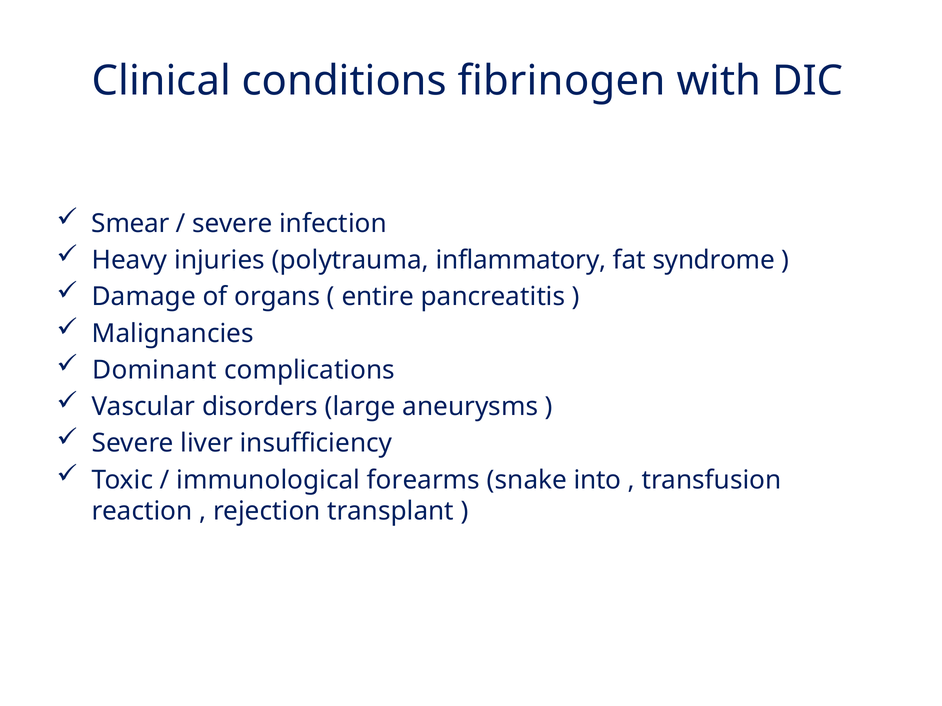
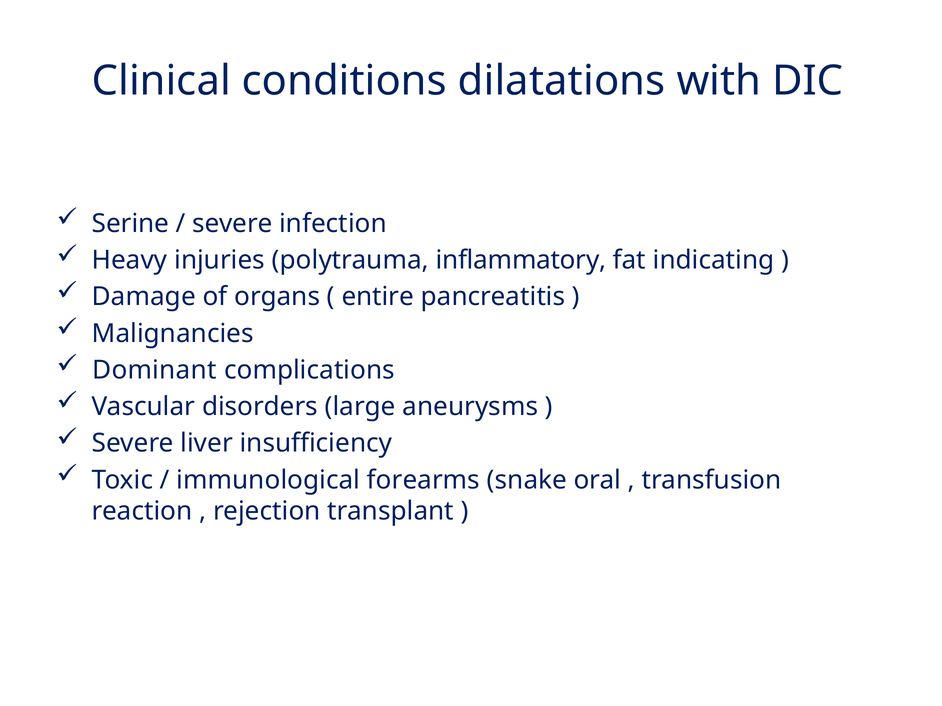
fibrinogen: fibrinogen -> dilatations
Smear: Smear -> Serine
syndrome: syndrome -> indicating
into: into -> oral
